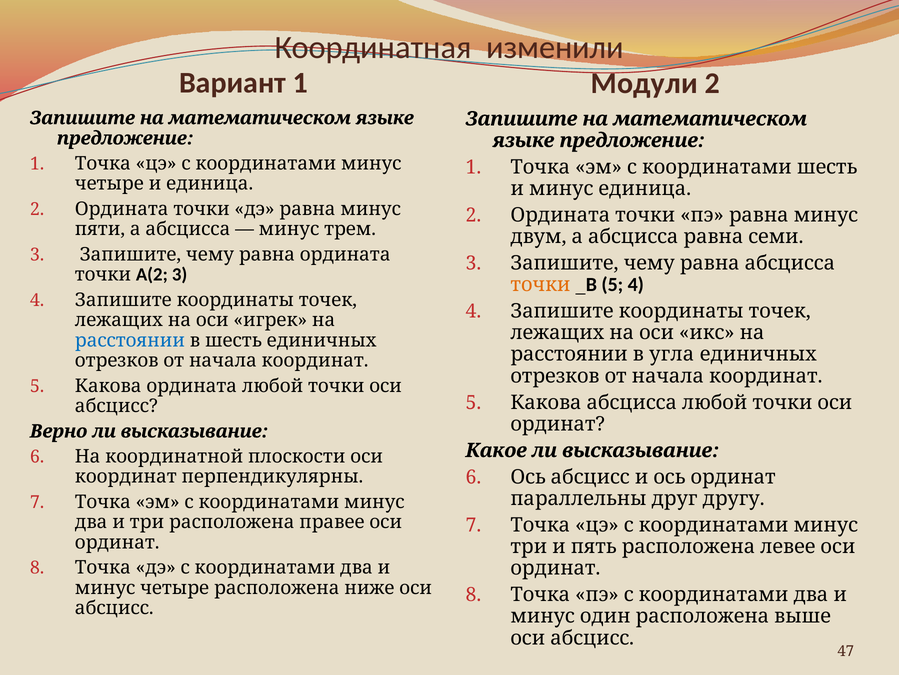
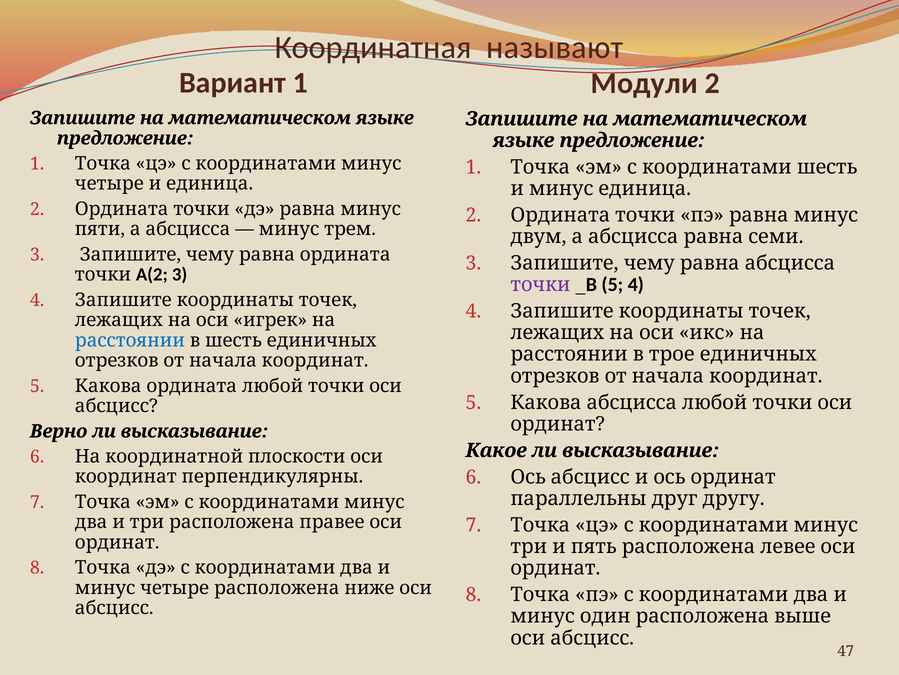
изменили: изменили -> называют
точки at (540, 284) colour: orange -> purple
угла: угла -> трое
